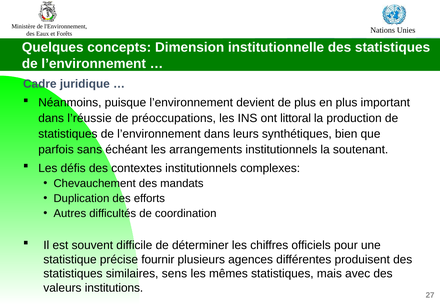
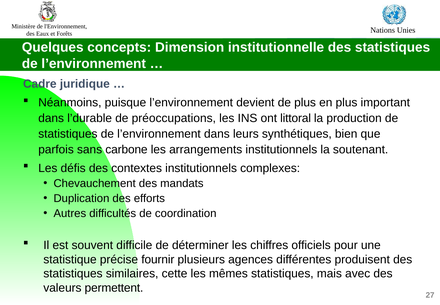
l’réussie: l’réussie -> l’durable
échéant: échéant -> carbone
sens: sens -> cette
institutions: institutions -> permettent
